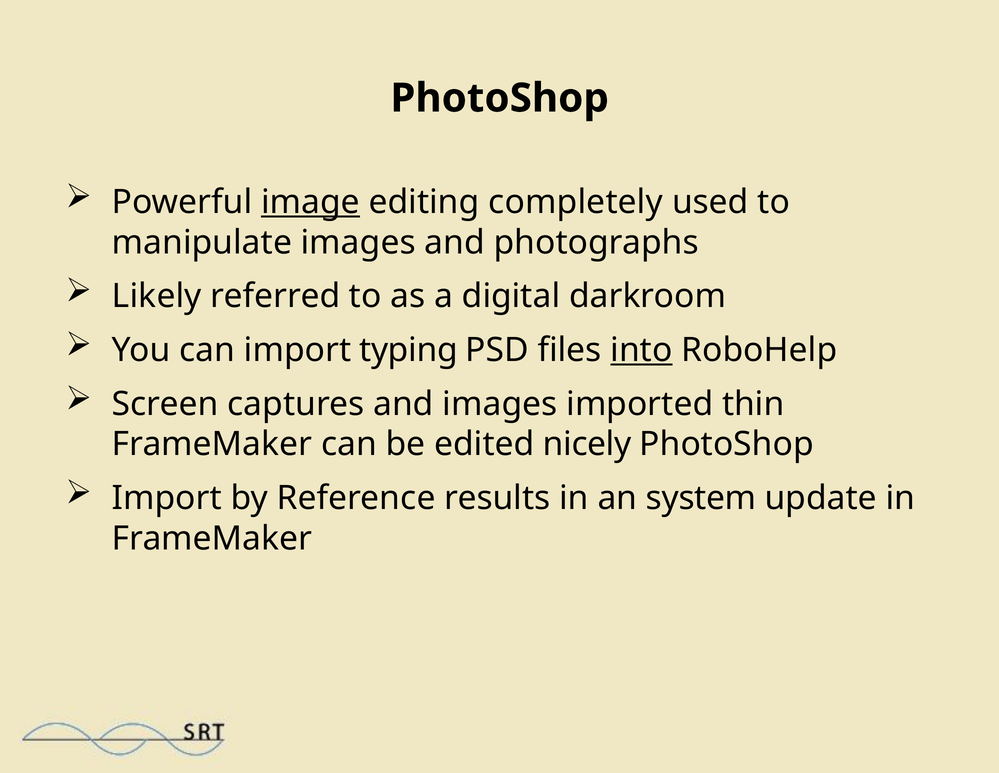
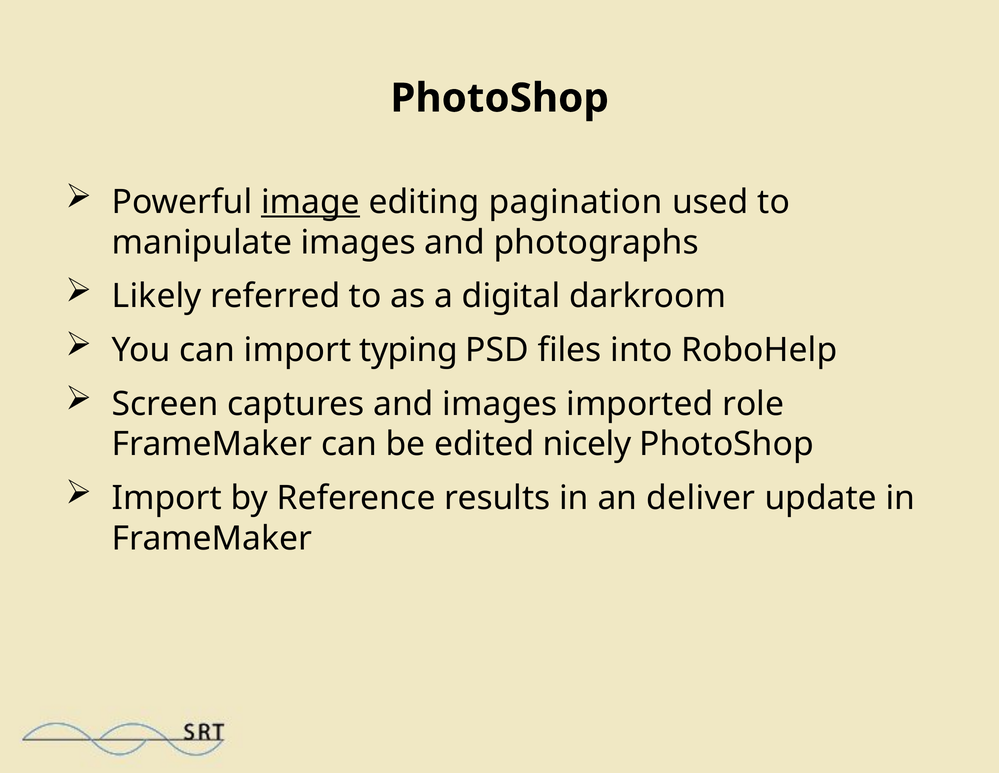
completely: completely -> pagination
into underline: present -> none
thin: thin -> role
system: system -> deliver
